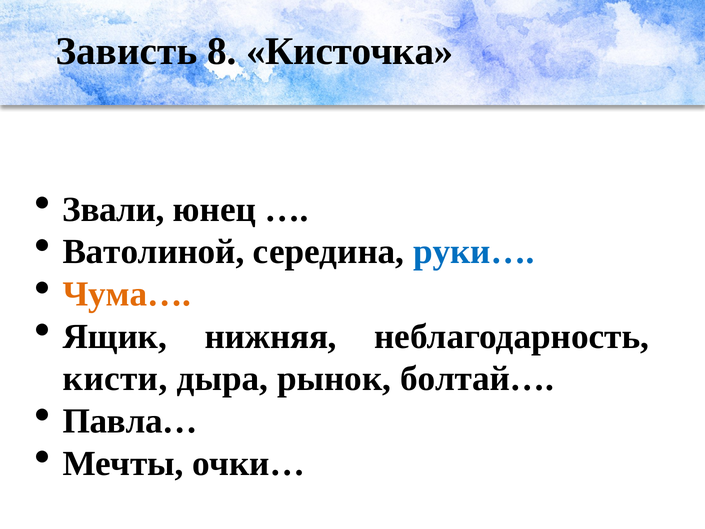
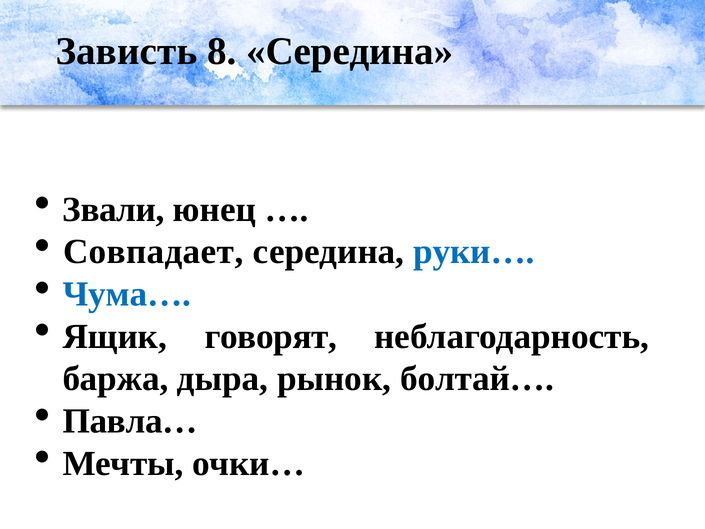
8 Кисточка: Кисточка -> Середина
Ватолиной: Ватолиной -> Совпадает
Чума… colour: orange -> blue
нижняя: нижняя -> говорят
кисти: кисти -> баржа
